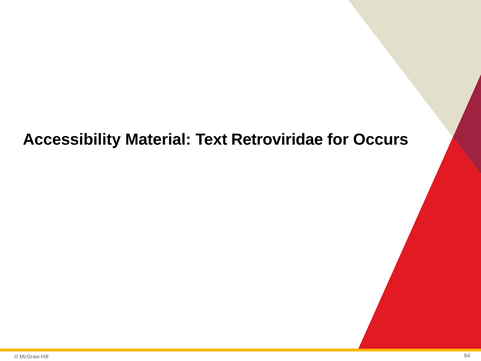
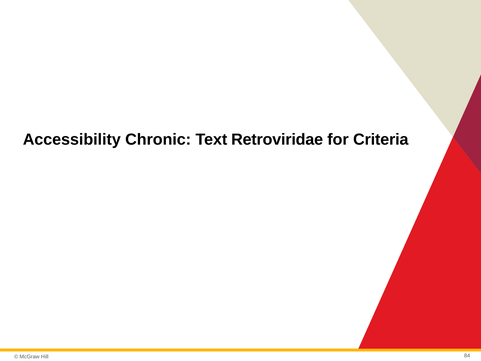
Material: Material -> Chronic
Occurs: Occurs -> Criteria
